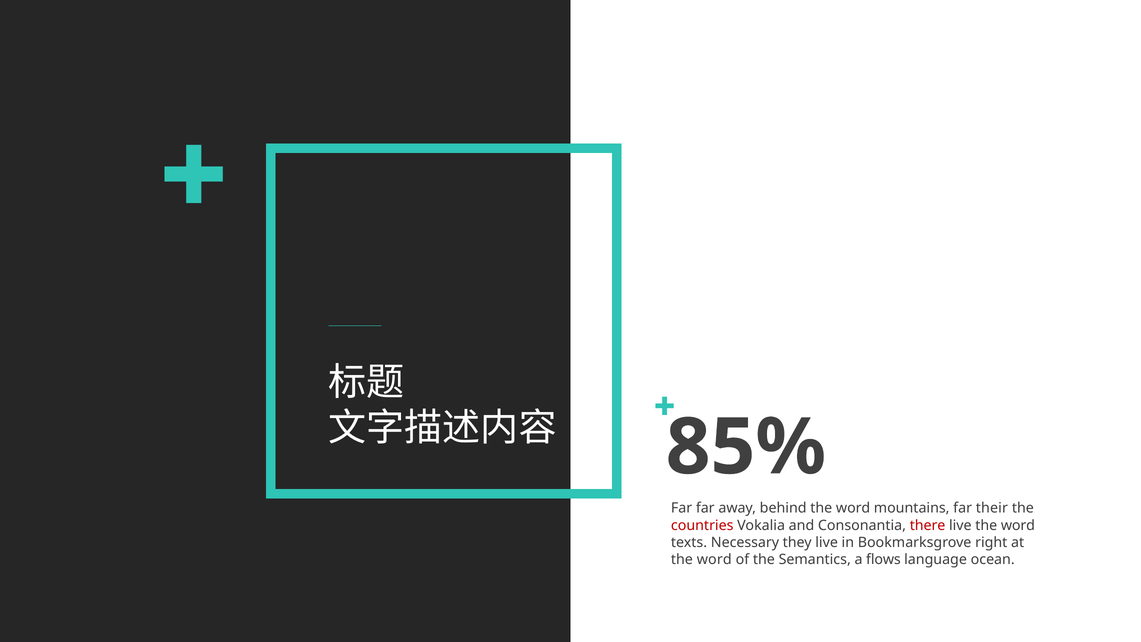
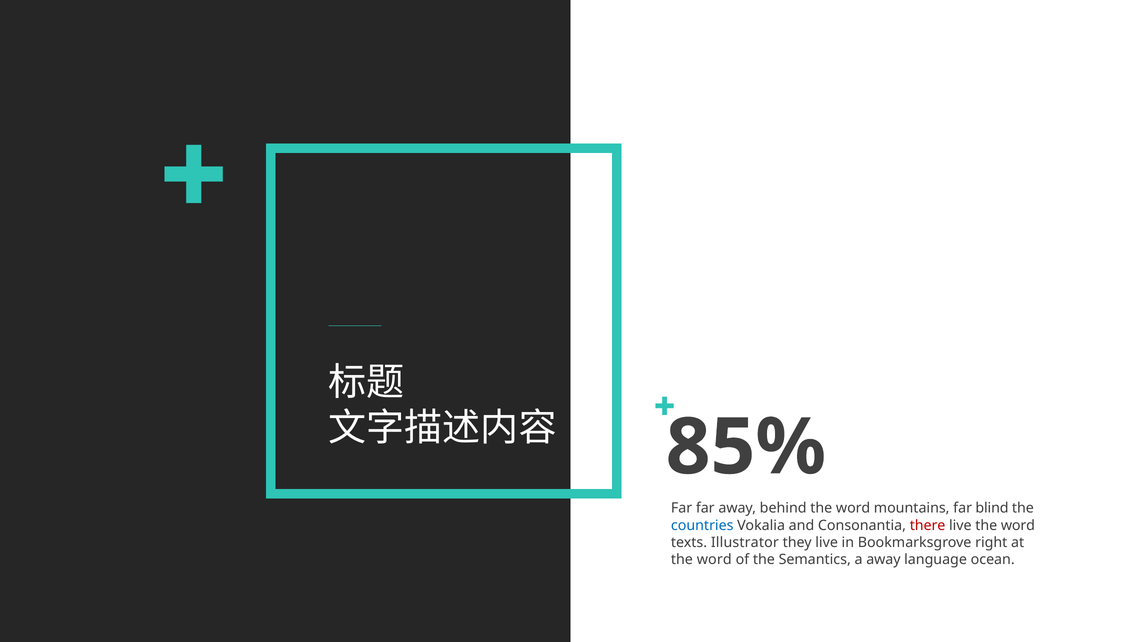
their: their -> blind
countries colour: red -> blue
Necessary: Necessary -> Illustrator
a flows: flows -> away
